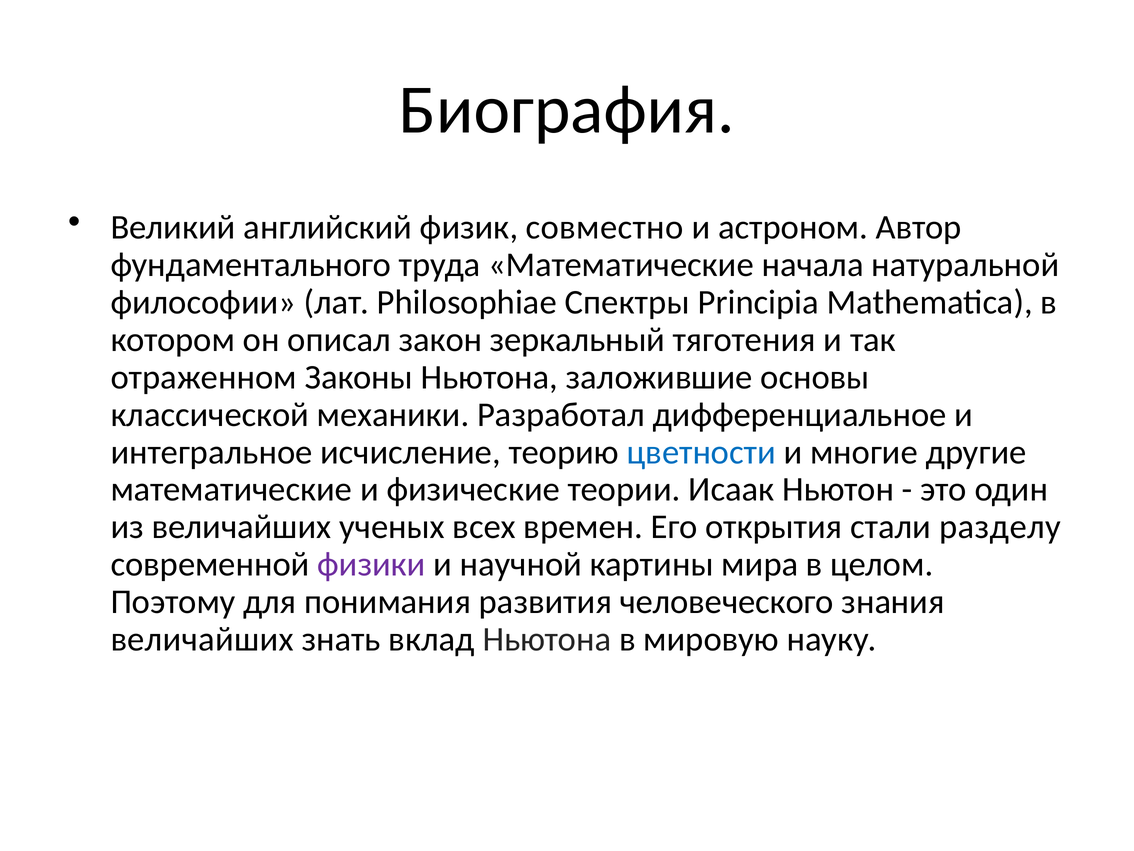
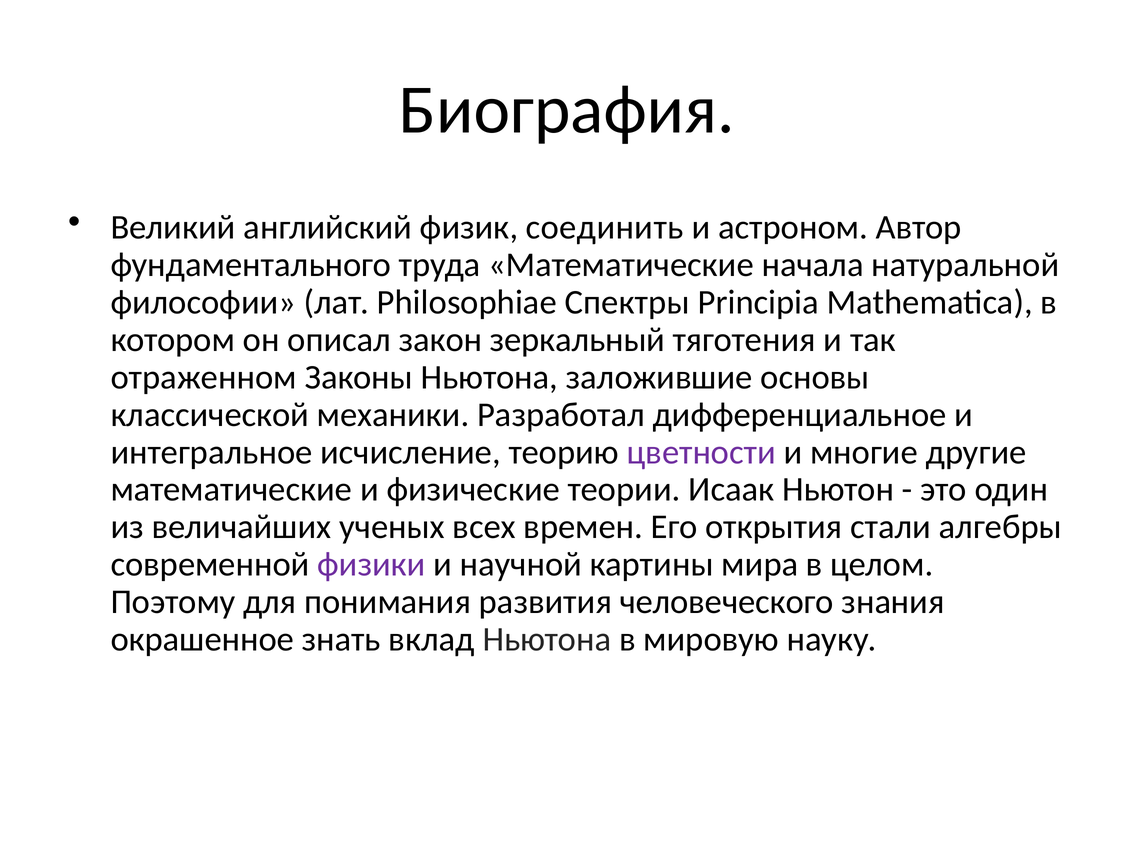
совместно: совместно -> соединить
цветности colour: blue -> purple
разделу: разделу -> алгебры
величайших at (202, 639): величайших -> окрашенное
